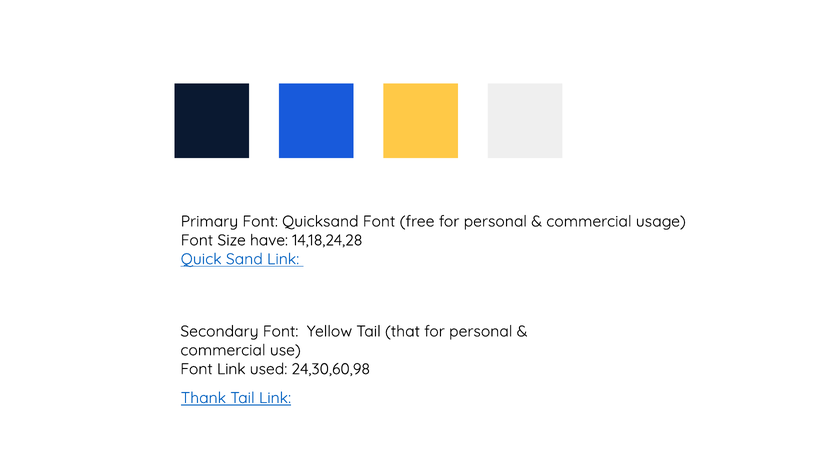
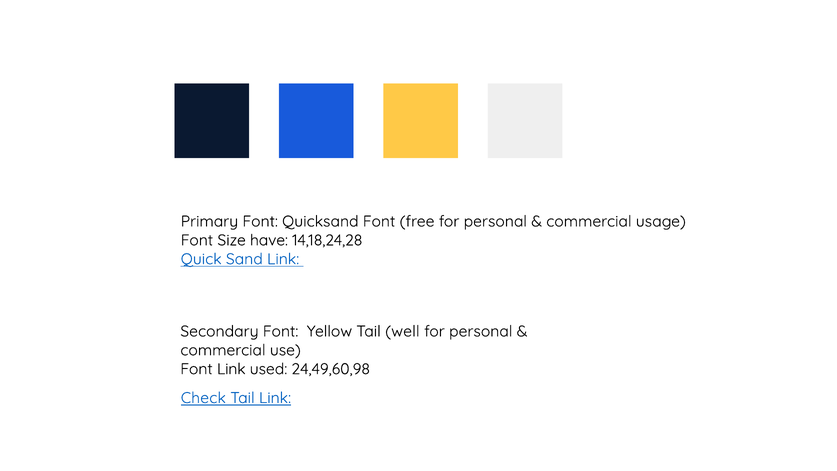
that: that -> well
24,30,60,98: 24,30,60,98 -> 24,49,60,98
Thank: Thank -> Check
